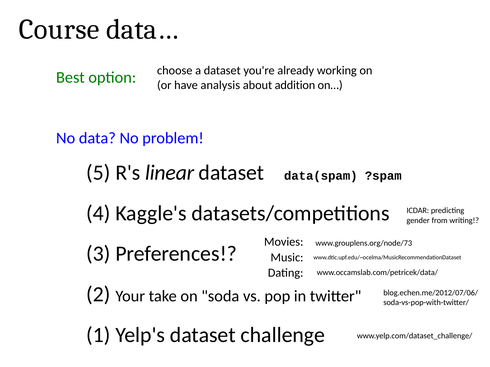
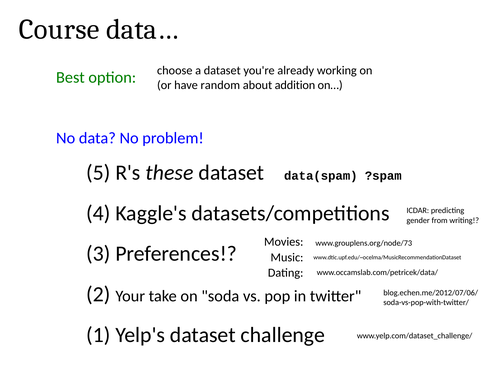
analysis: analysis -> random
linear: linear -> these
